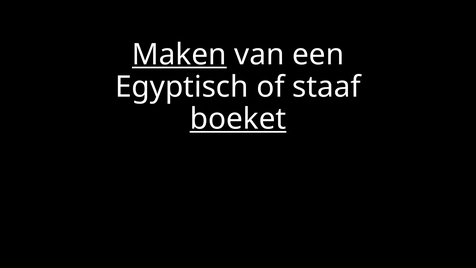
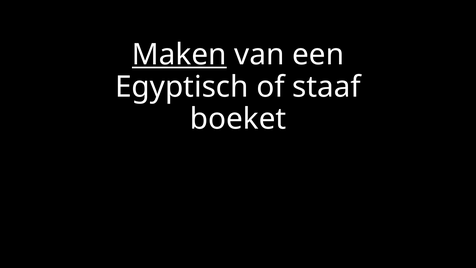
boeket underline: present -> none
